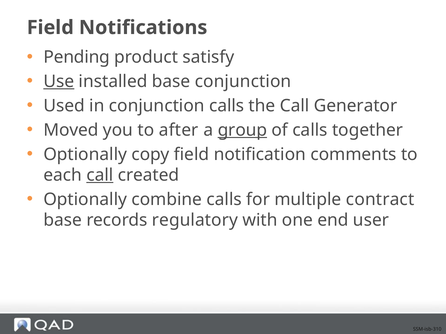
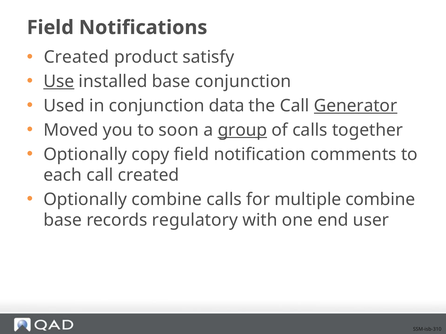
Pending at (77, 57): Pending -> Created
conjunction calls: calls -> data
Generator underline: none -> present
after: after -> soon
call at (100, 175) underline: present -> none
multiple contract: contract -> combine
